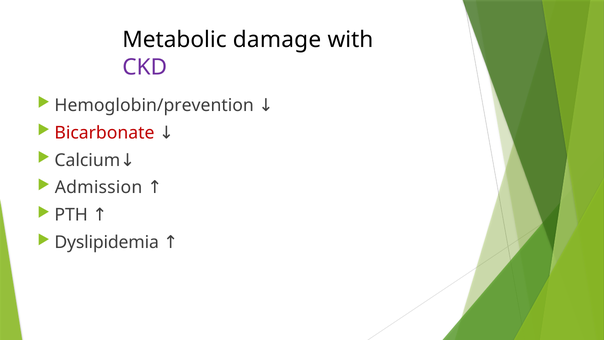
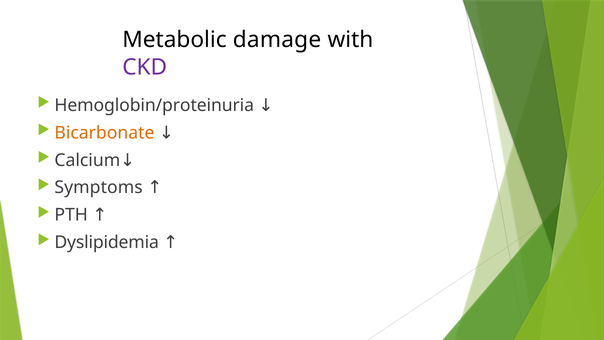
Hemoglobin/prevention: Hemoglobin/prevention -> Hemoglobin/proteinuria
Bicarbonate colour: red -> orange
Admission: Admission -> Symptoms
